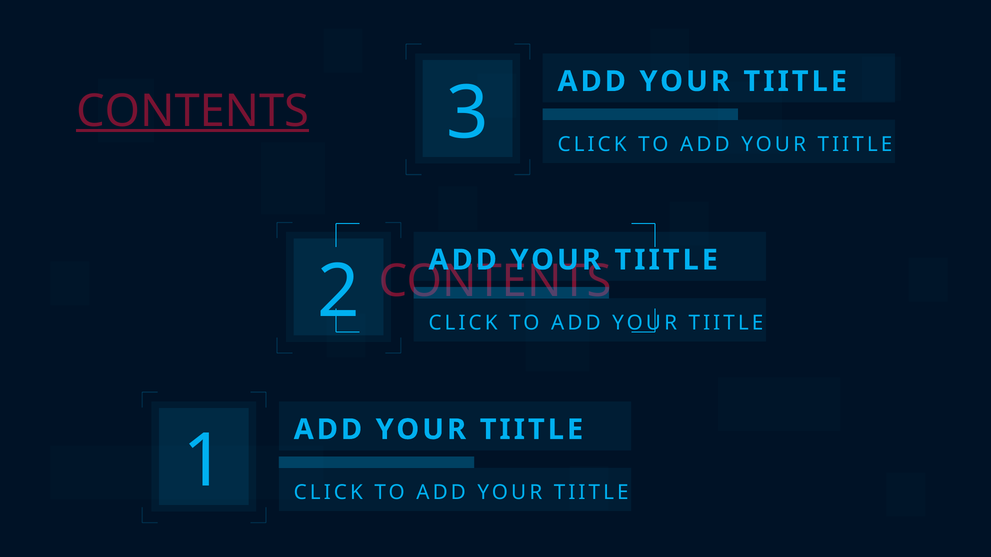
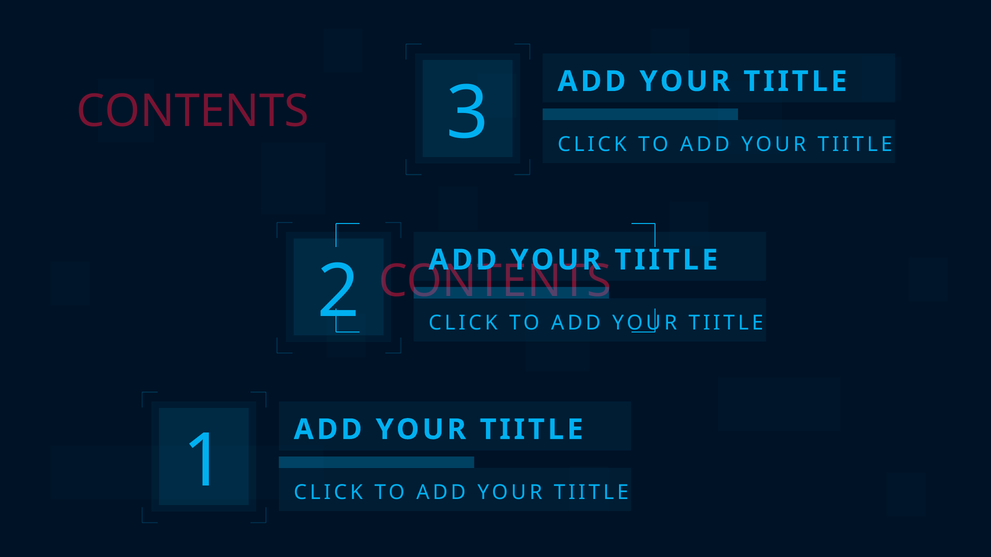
CONTENTS at (193, 111) underline: present -> none
